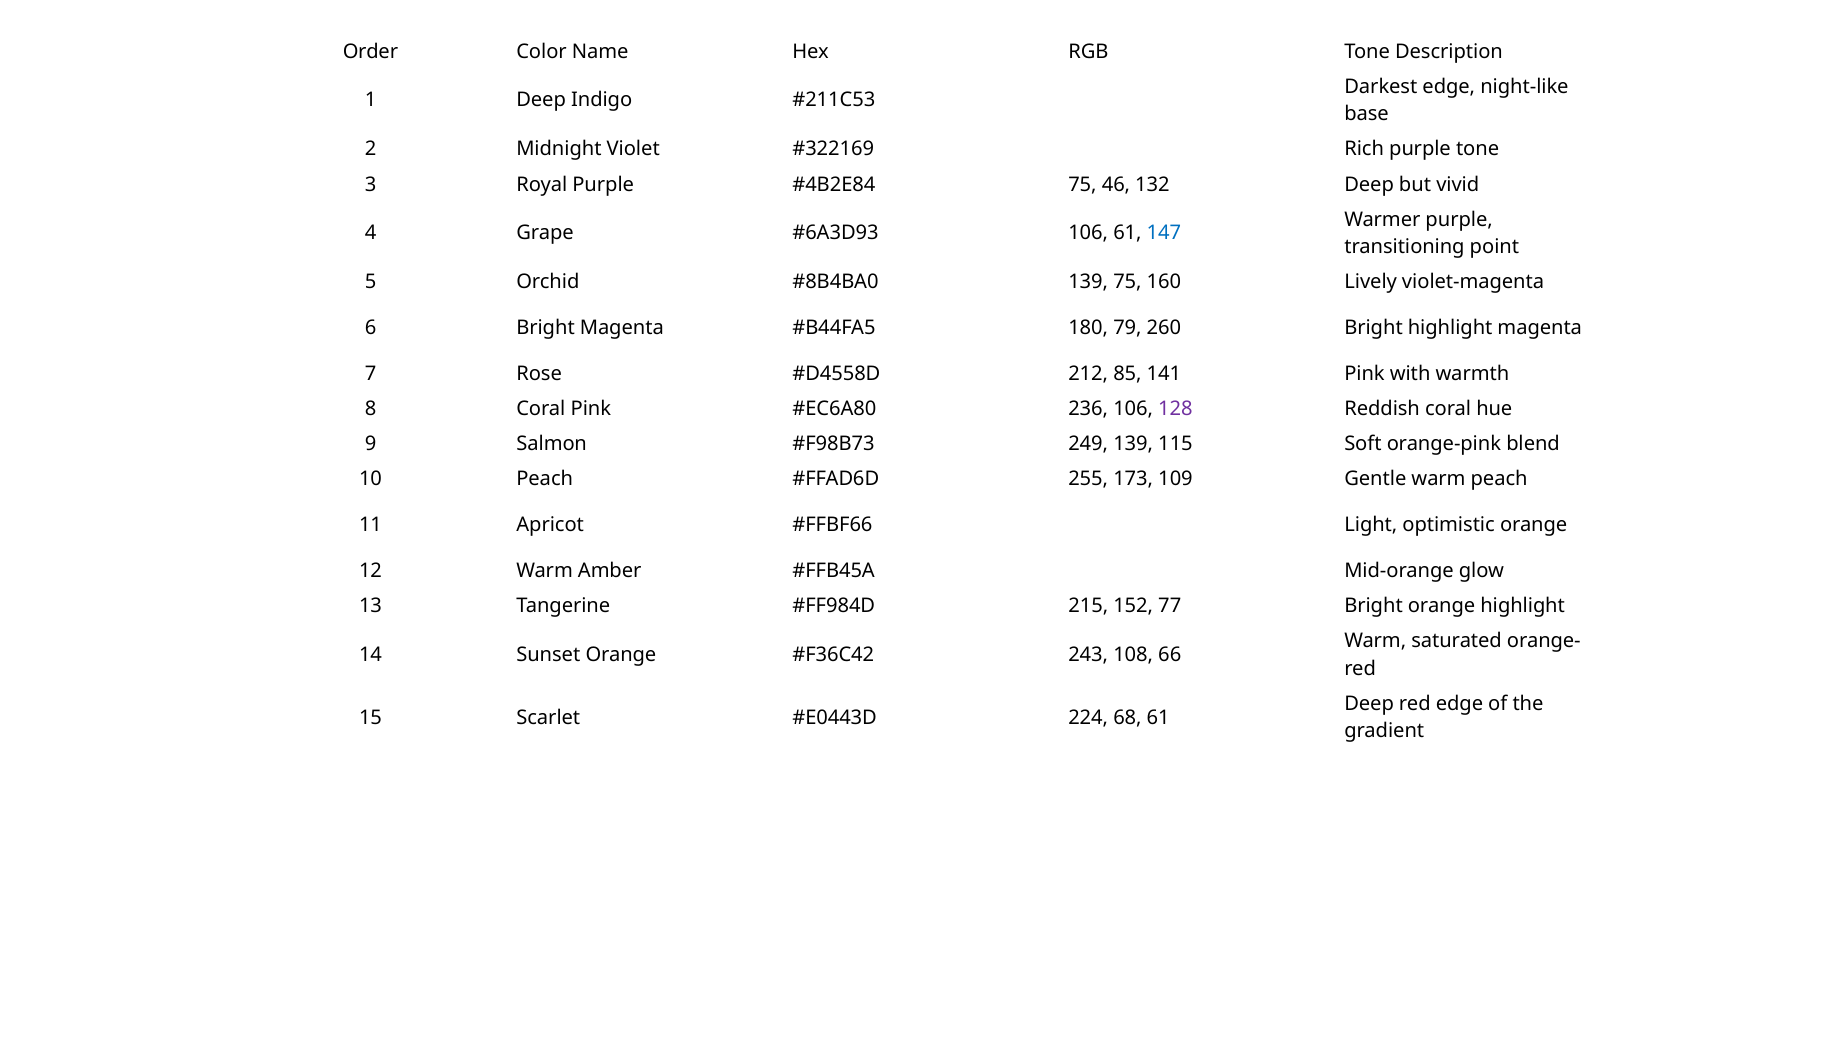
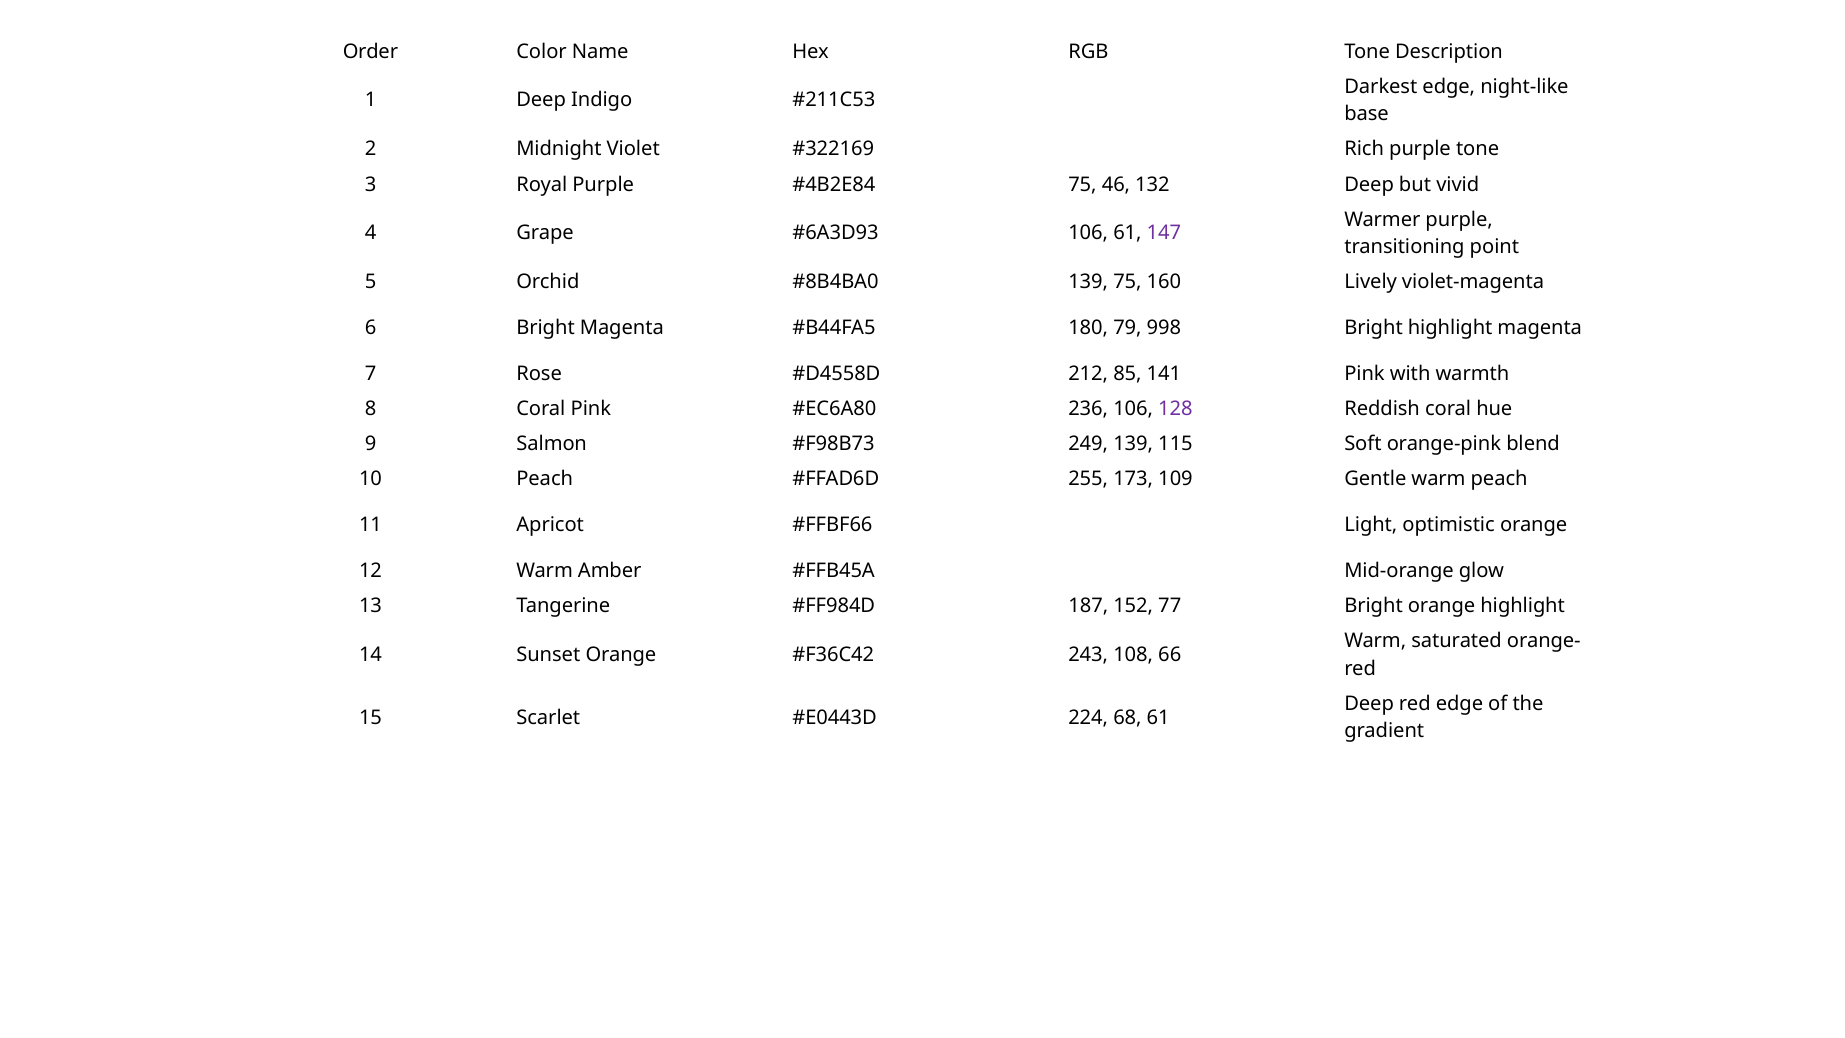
147 colour: blue -> purple
260: 260 -> 998
215: 215 -> 187
